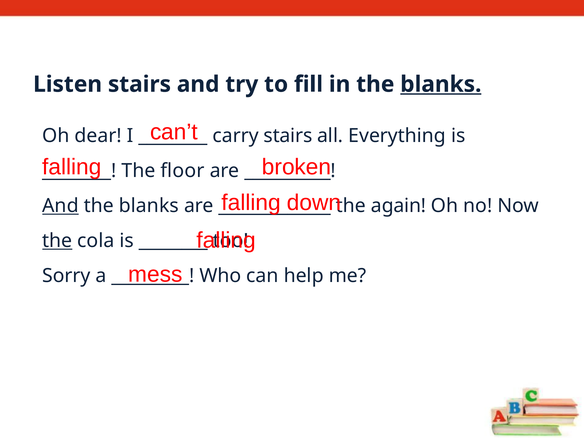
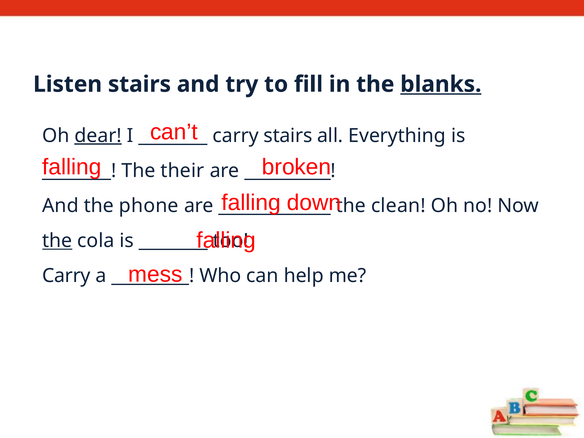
dear underline: none -> present
floor: floor -> their
And at (60, 206) underline: present -> none
blanks at (149, 206): blanks -> phone
again: again -> clean
Sorry at (66, 276): Sorry -> Carry
